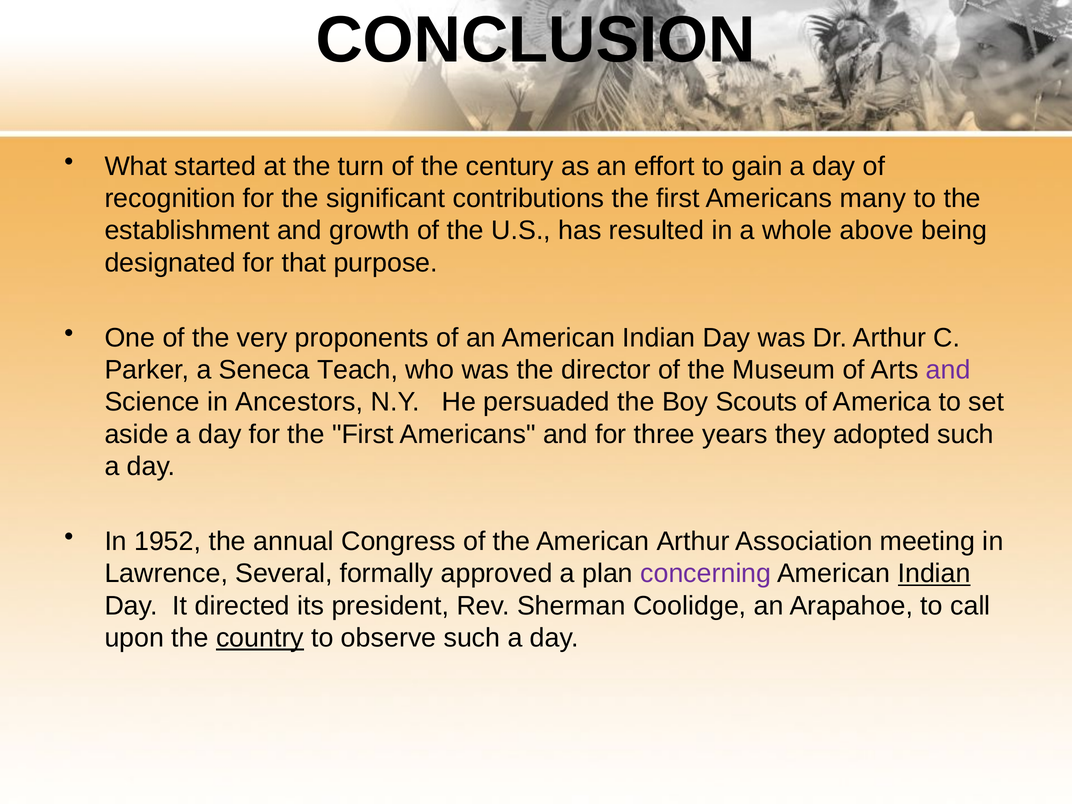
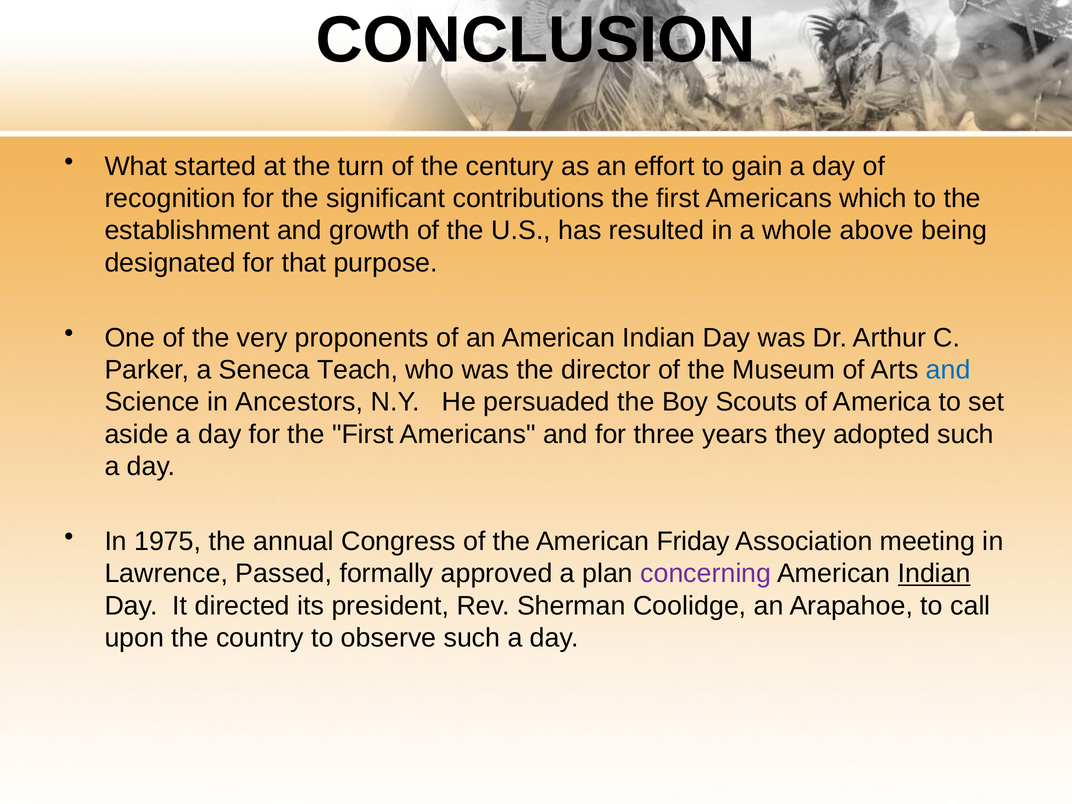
many: many -> which
and at (948, 370) colour: purple -> blue
1952: 1952 -> 1975
American Arthur: Arthur -> Friday
Several: Several -> Passed
country underline: present -> none
